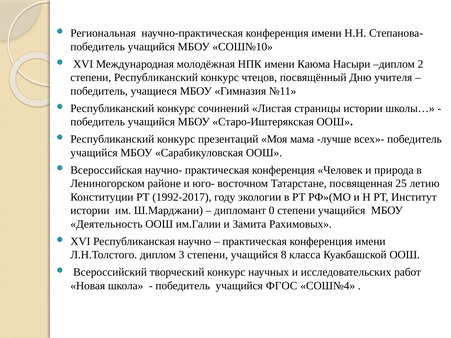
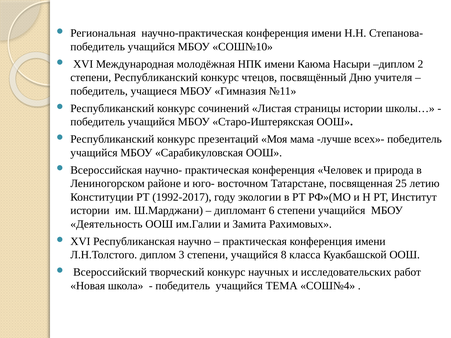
0: 0 -> 6
ФГОС: ФГОС -> ТЕМА
